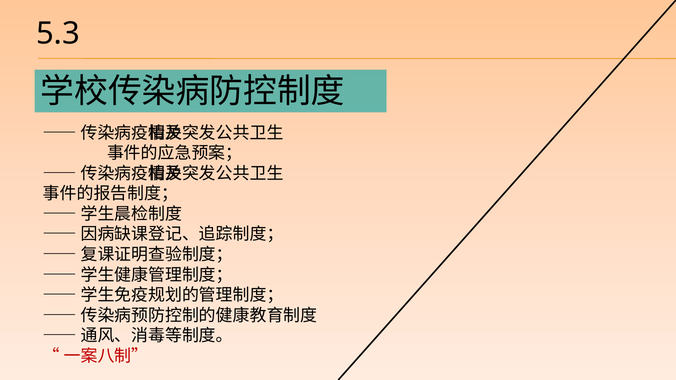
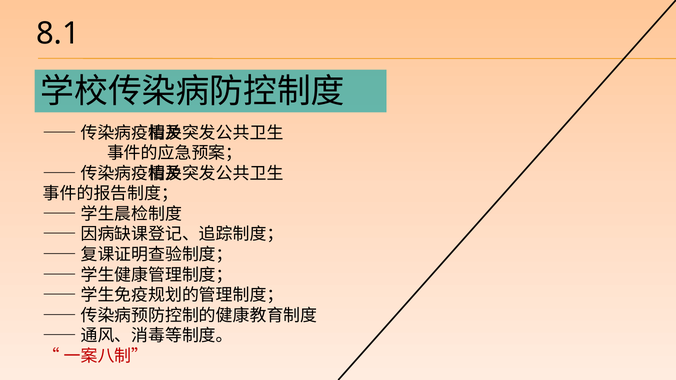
5.3: 5.3 -> 8.1
